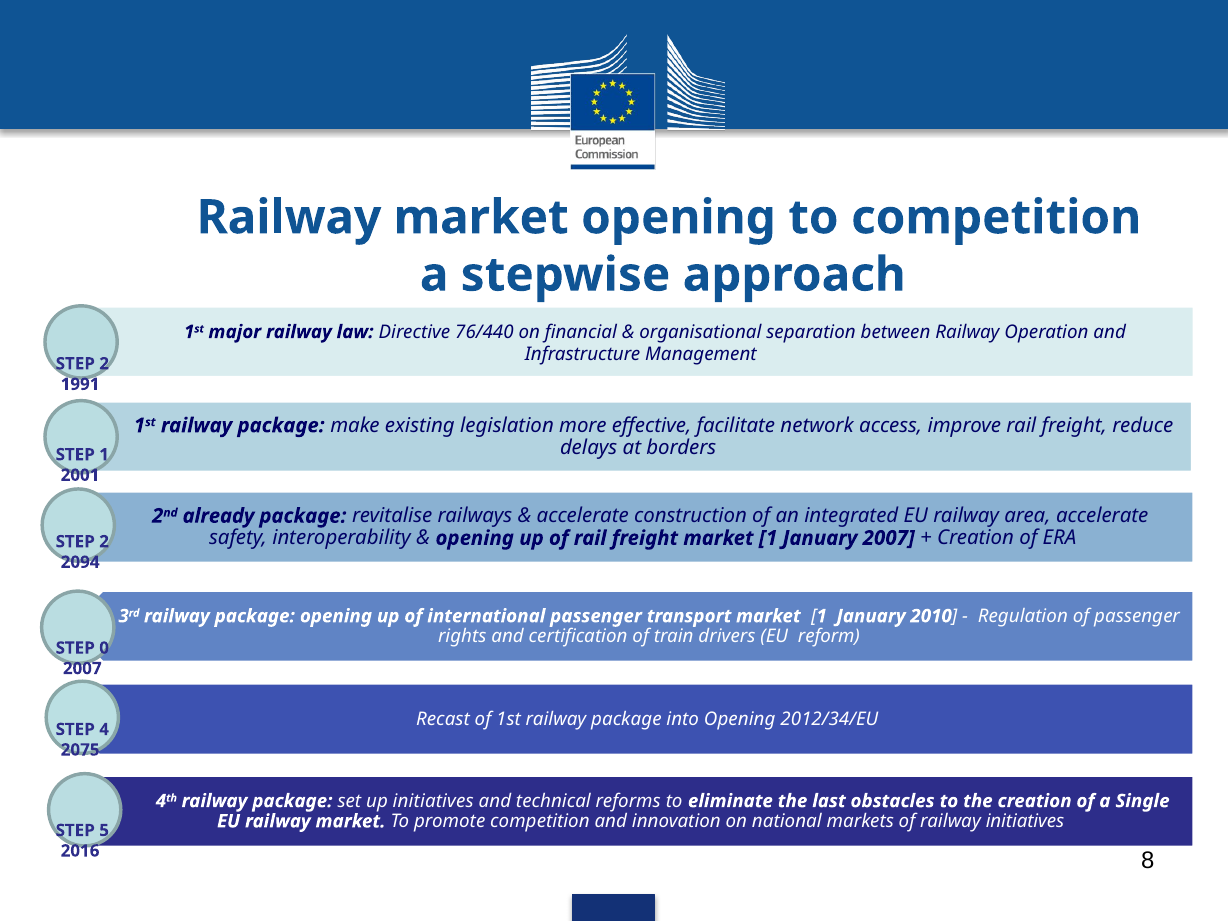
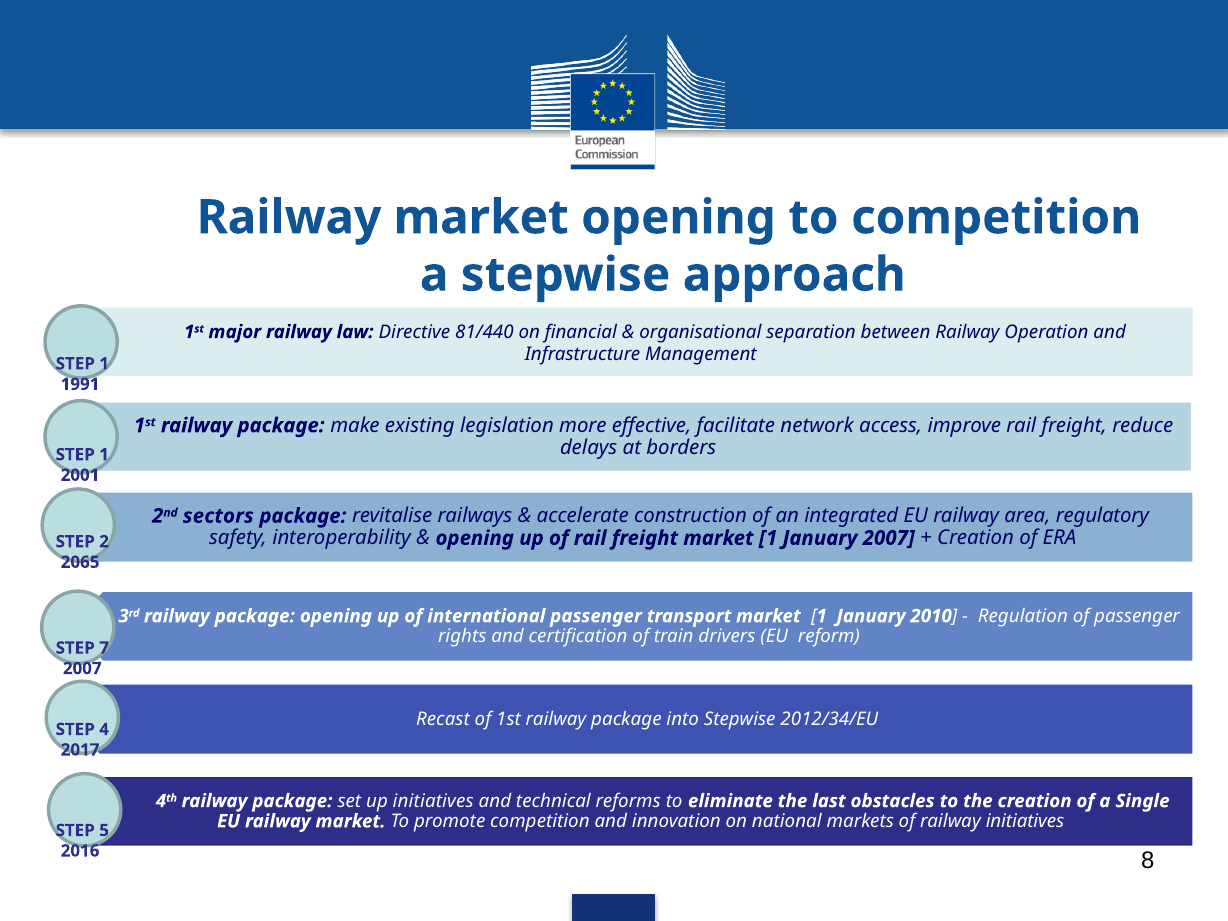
76/440: 76/440 -> 81/440
2 at (104, 364): 2 -> 1
already: already -> sectors
area accelerate: accelerate -> regulatory
2094: 2094 -> 2065
0: 0 -> 7
into Opening: Opening -> Stepwise
2075: 2075 -> 2017
